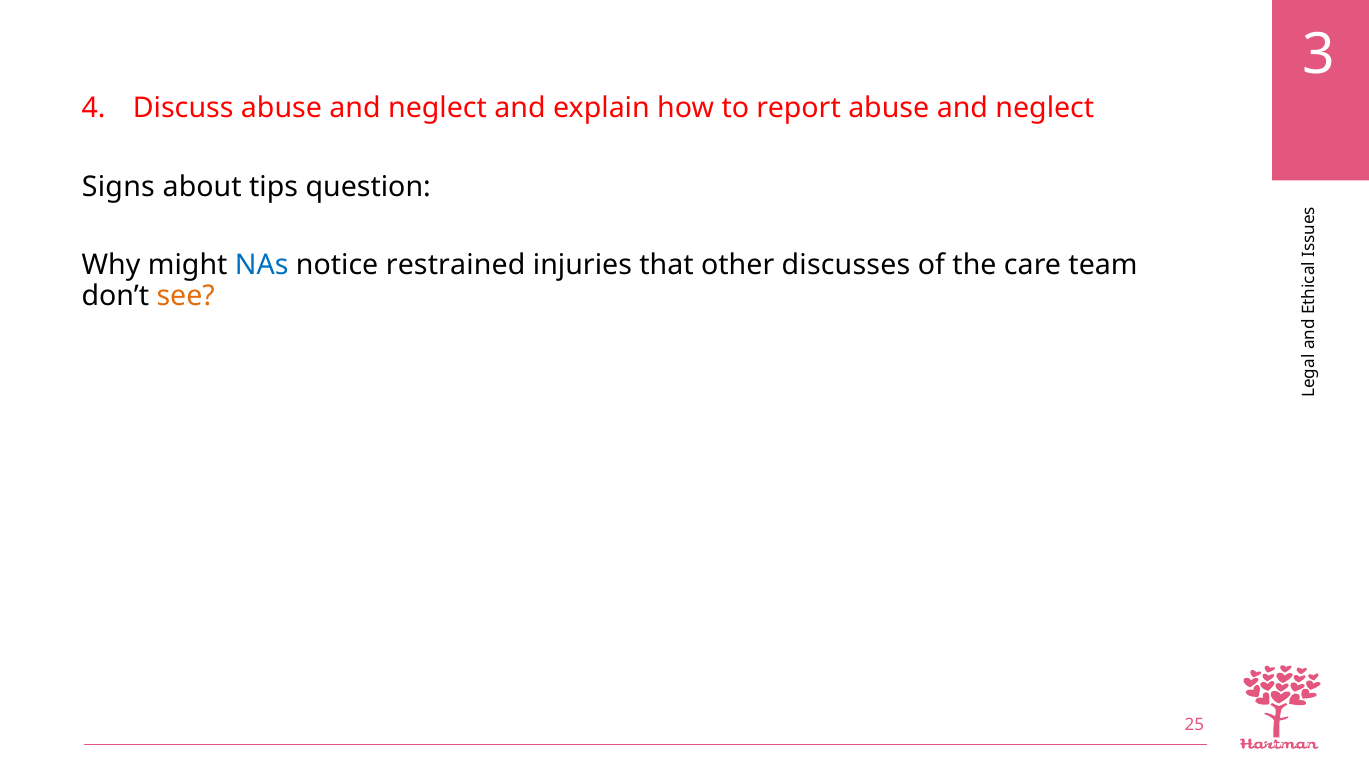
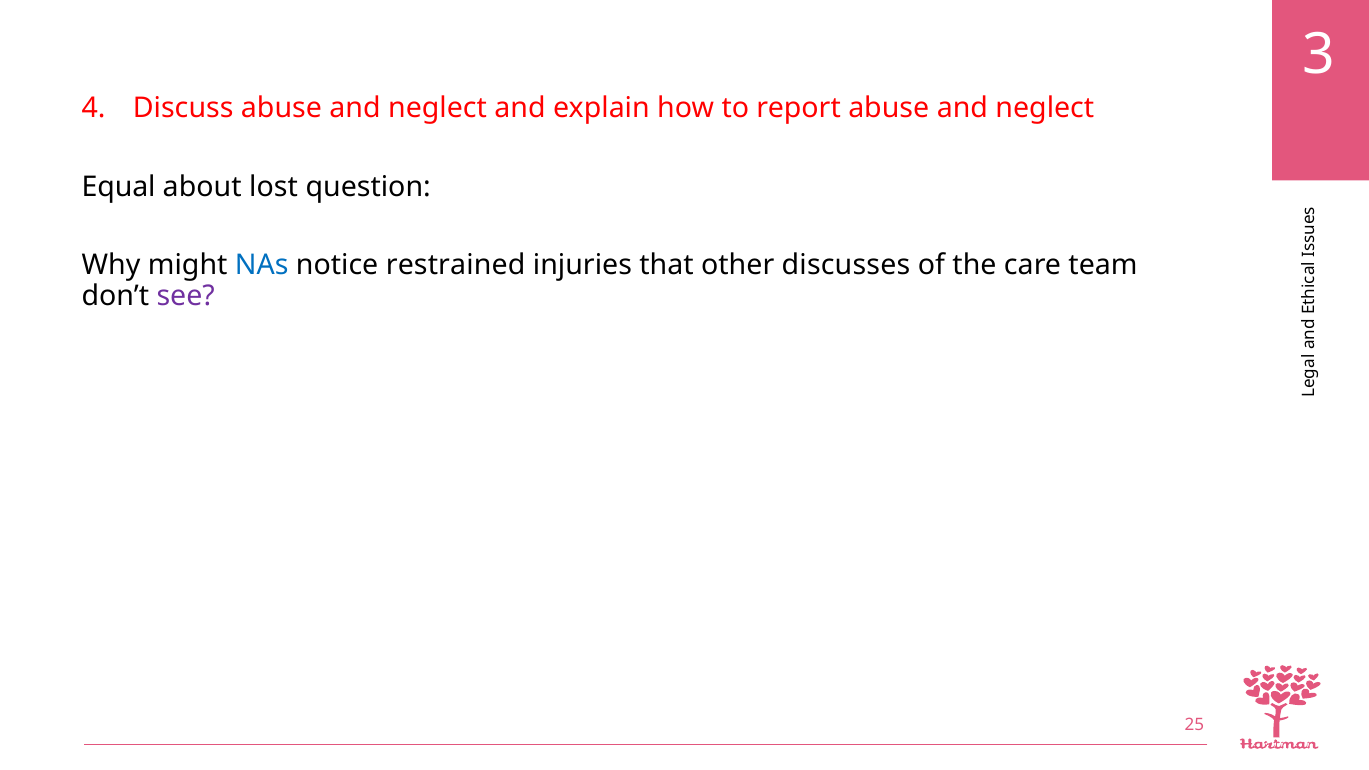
Signs: Signs -> Equal
tips: tips -> lost
see colour: orange -> purple
